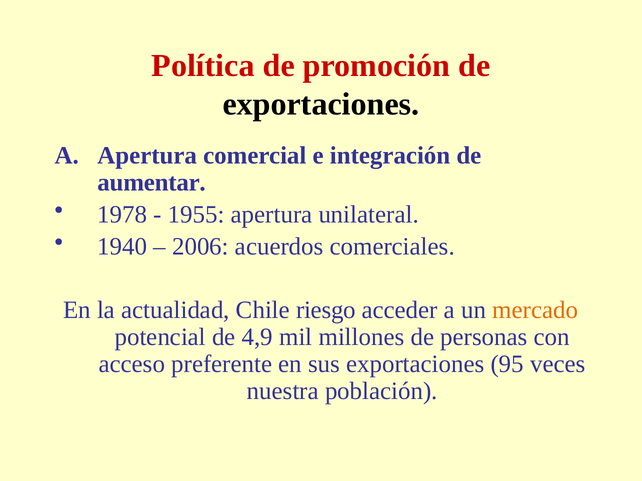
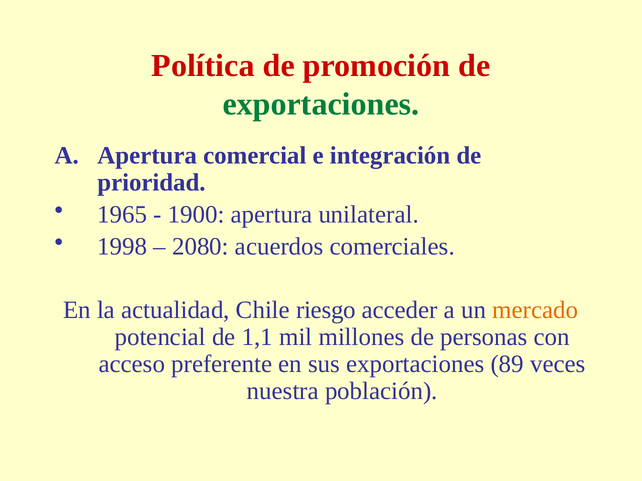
exportaciones at (321, 104) colour: black -> green
aumentar: aumentar -> prioridad
1978: 1978 -> 1965
1955: 1955 -> 1900
1940: 1940 -> 1998
2006: 2006 -> 2080
4,9: 4,9 -> 1,1
95: 95 -> 89
